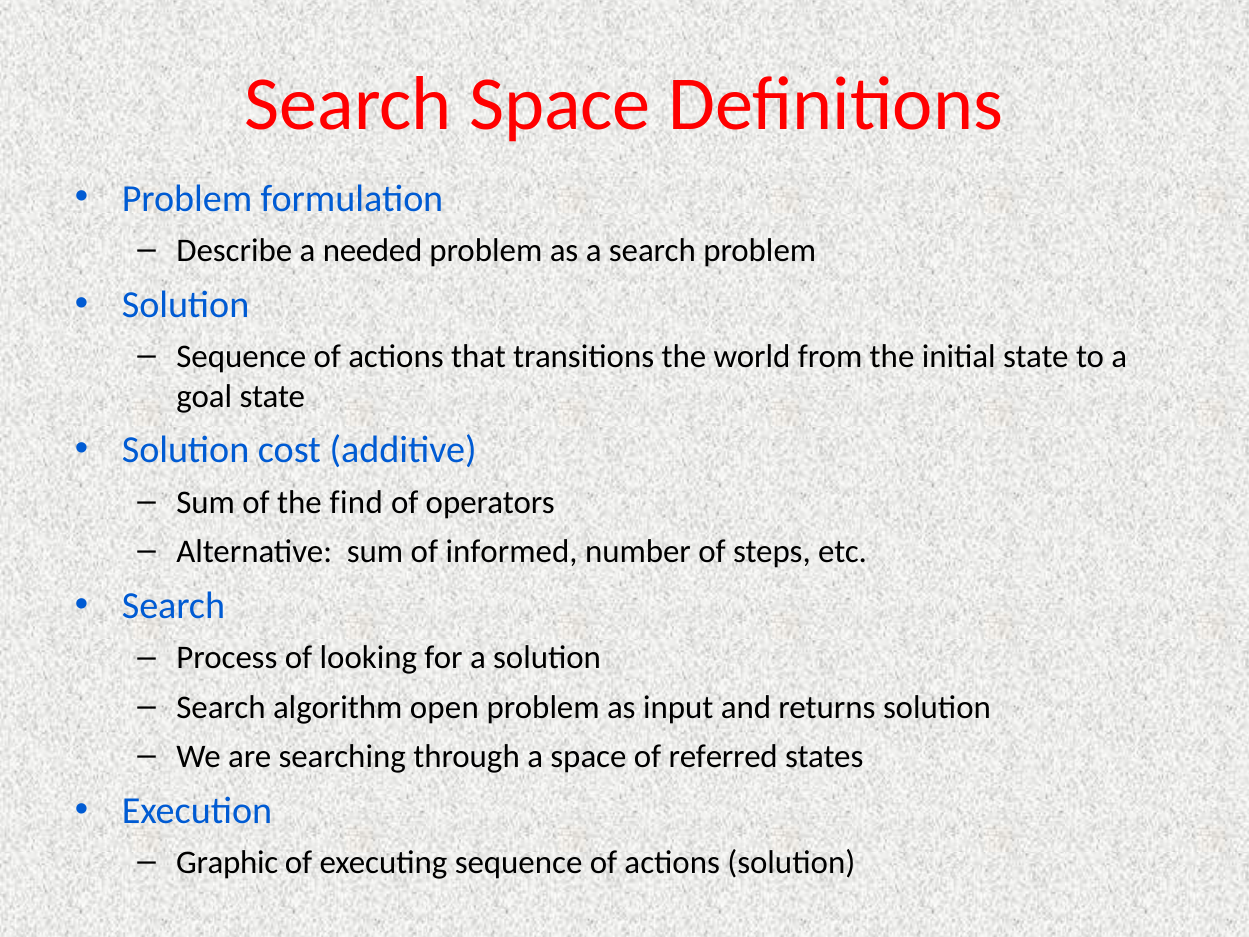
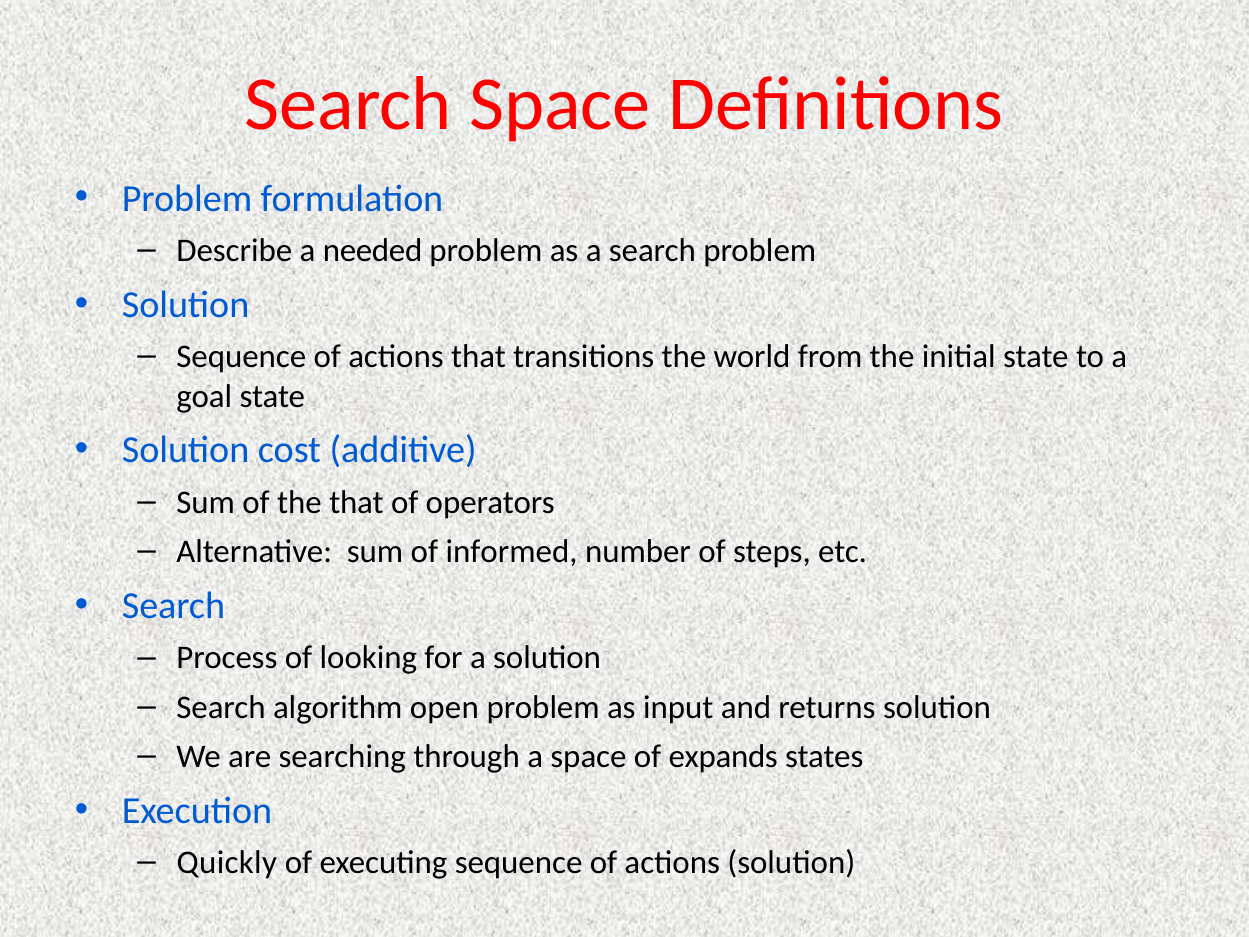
the find: find -> that
referred: referred -> expands
Graphic: Graphic -> Quickly
